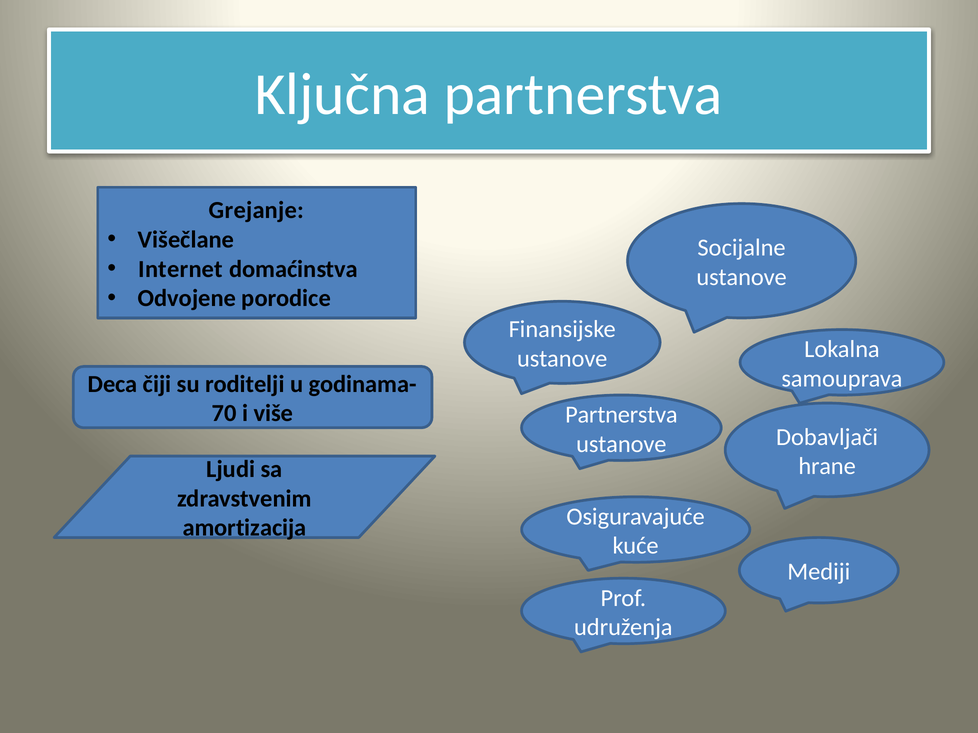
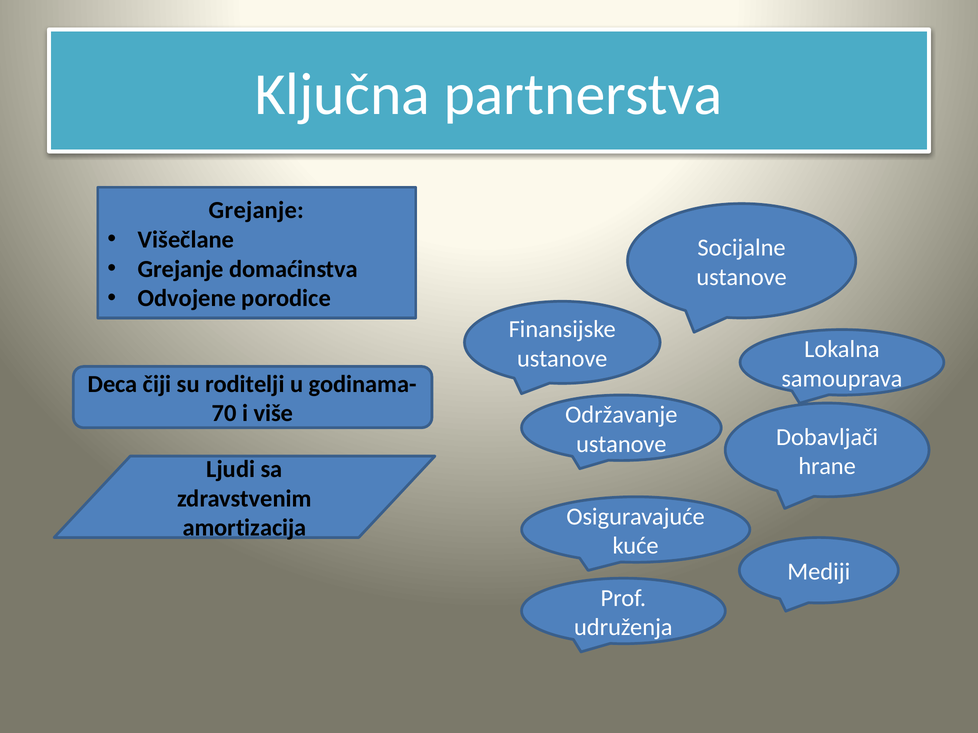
Internet at (181, 269): Internet -> Grejanje
Partnerstva at (621, 415): Partnerstva -> Održavanje
